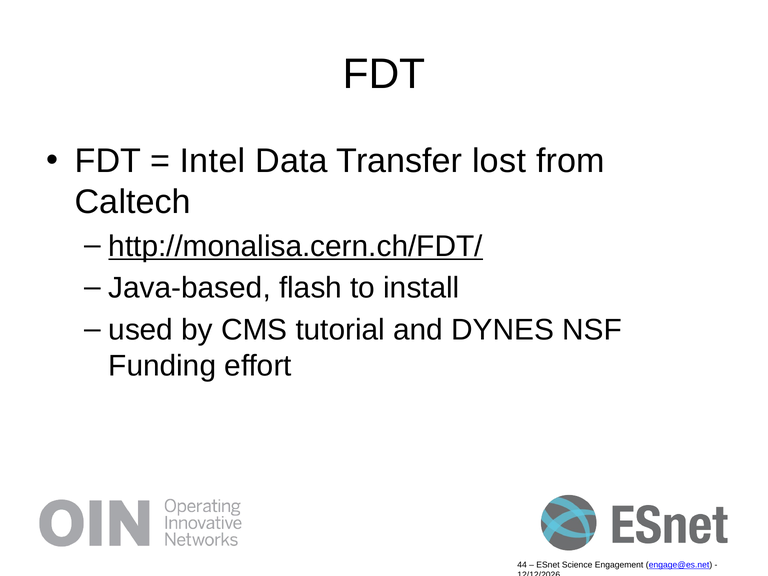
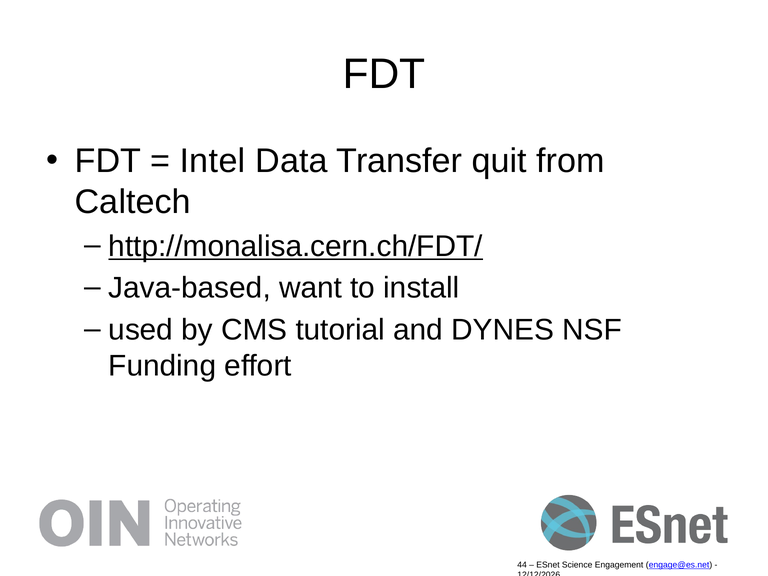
lost: lost -> quit
flash: flash -> want
